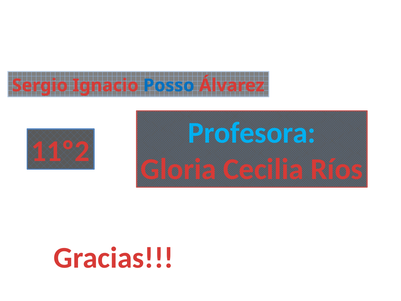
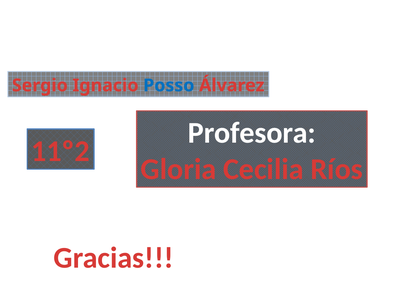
Profesora colour: light blue -> white
